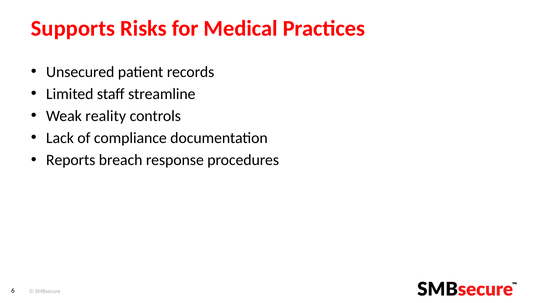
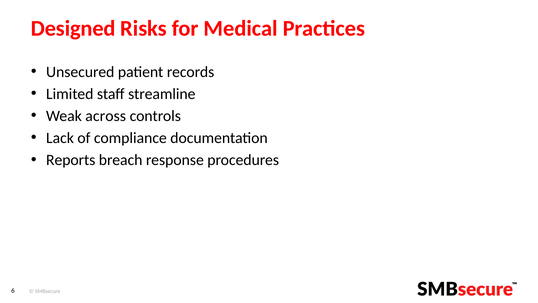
Supports: Supports -> Designed
reality: reality -> across
